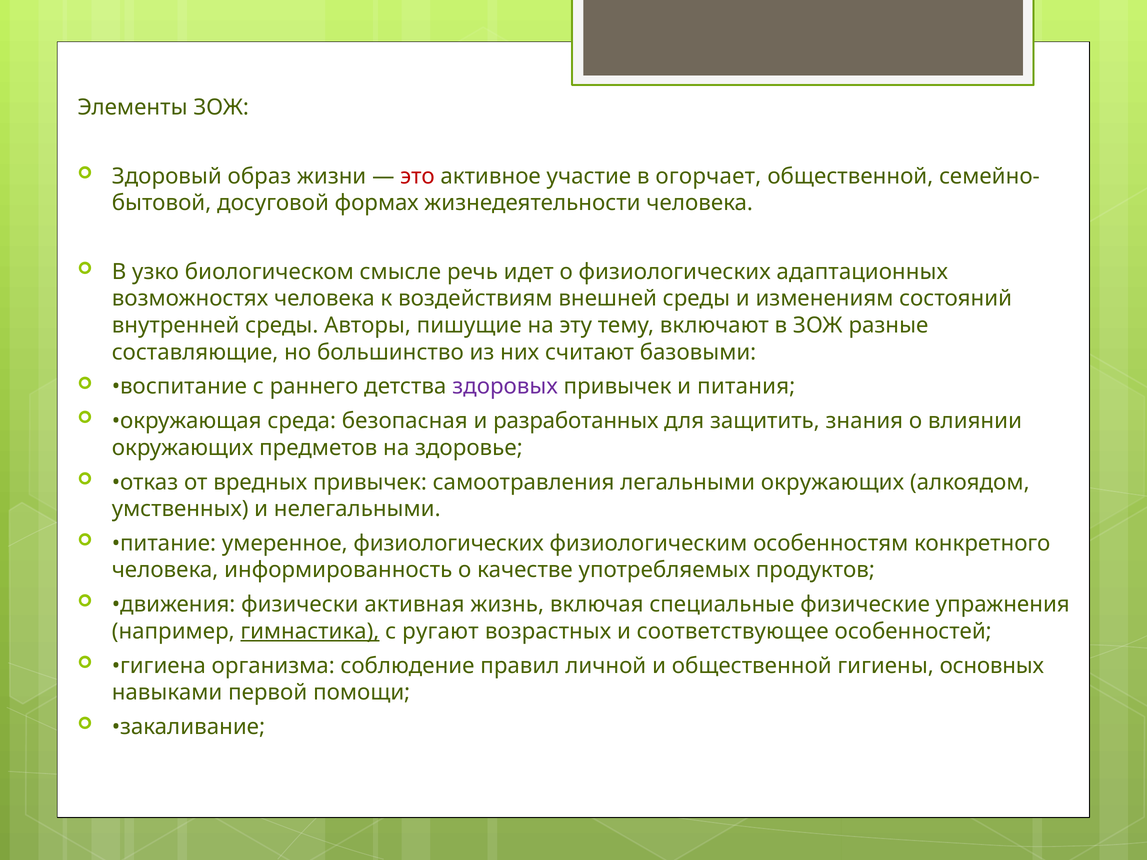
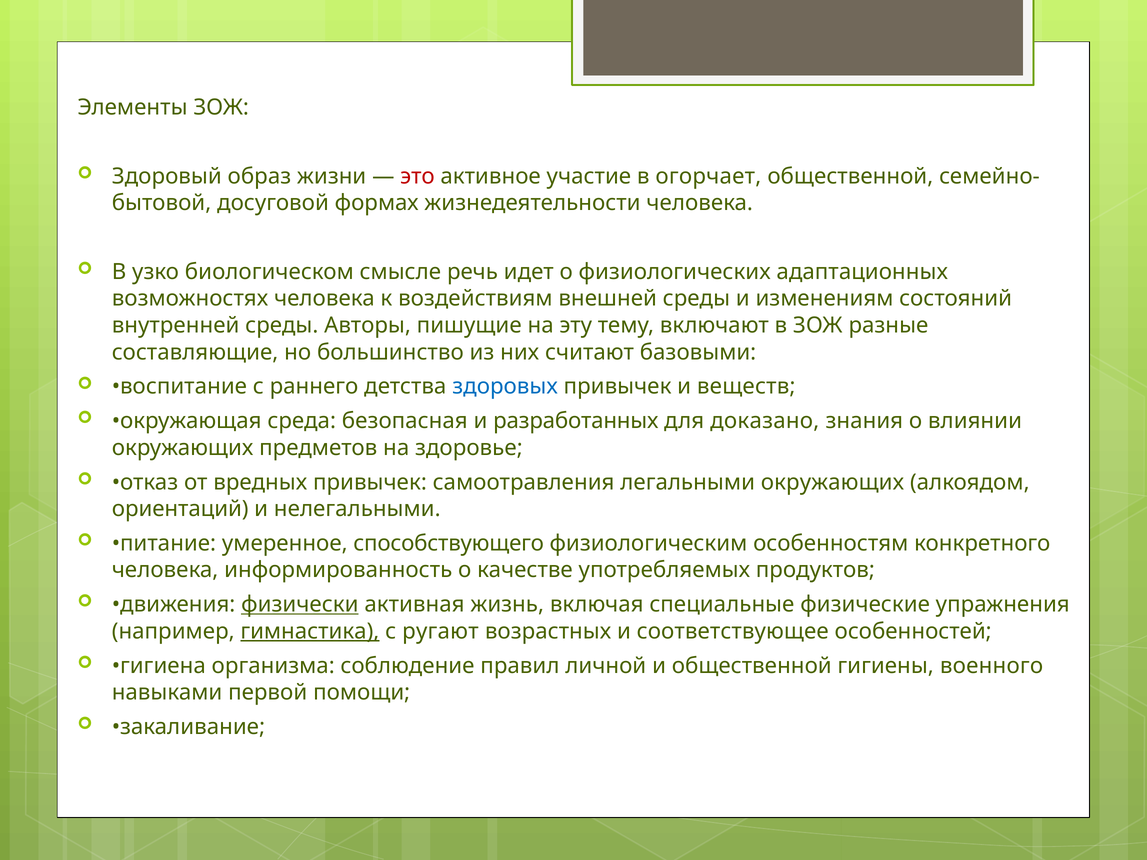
здоровых colour: purple -> blue
питания: питания -> веществ
защитить: защитить -> доказано
умственных: умственных -> ориентаций
умеренное физиологических: физиологических -> способствующего
физически underline: none -> present
основных: основных -> военного
